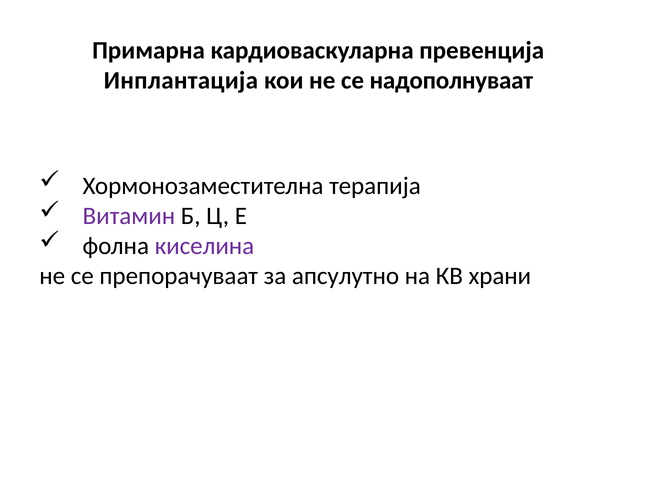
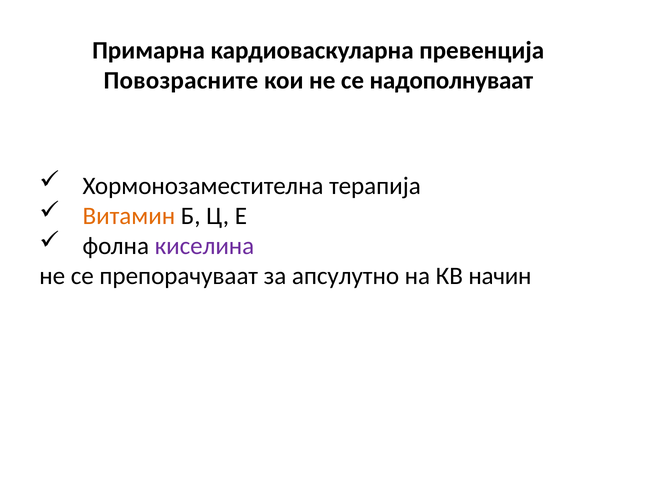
Инплантација: Инплантација -> Повозрасните
Витамин colour: purple -> orange
храни: храни -> начин
